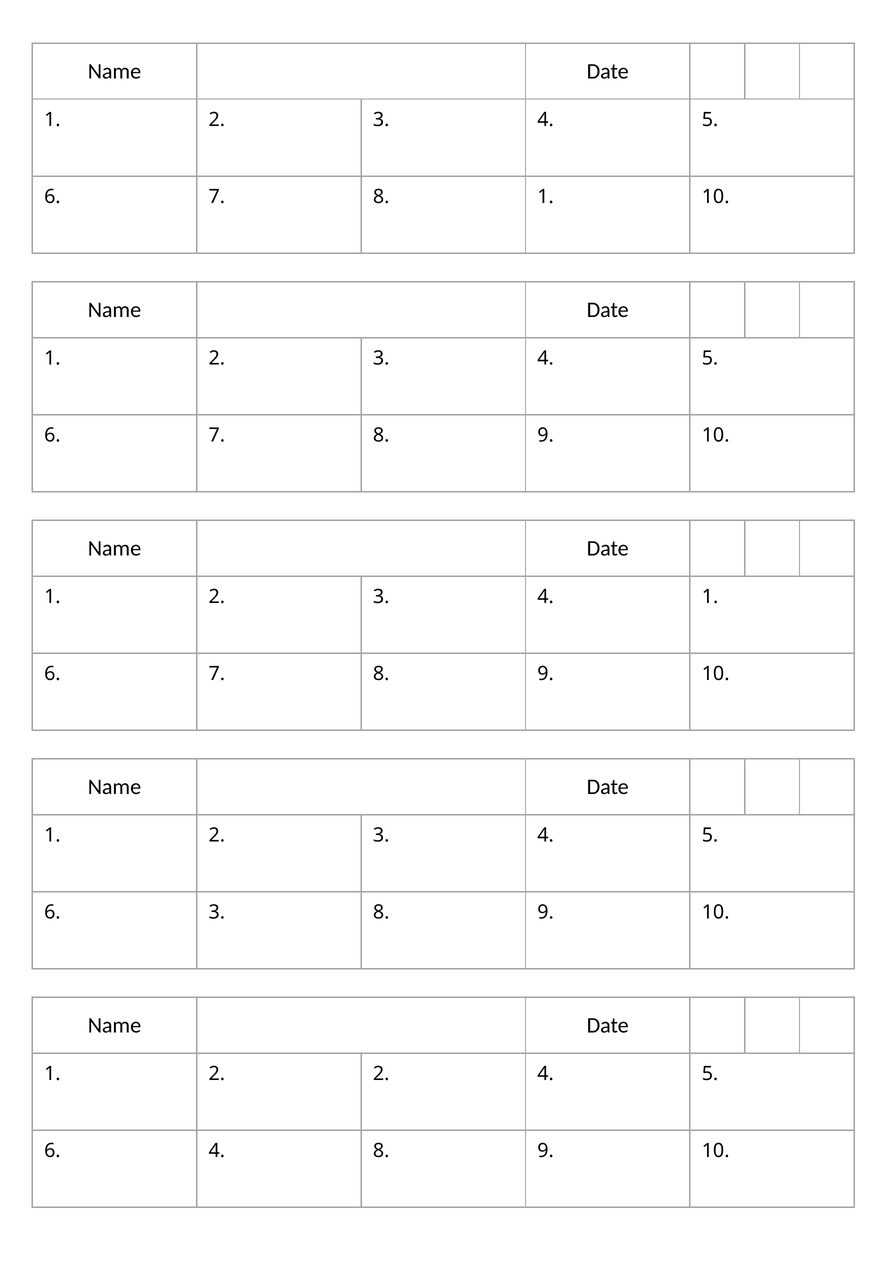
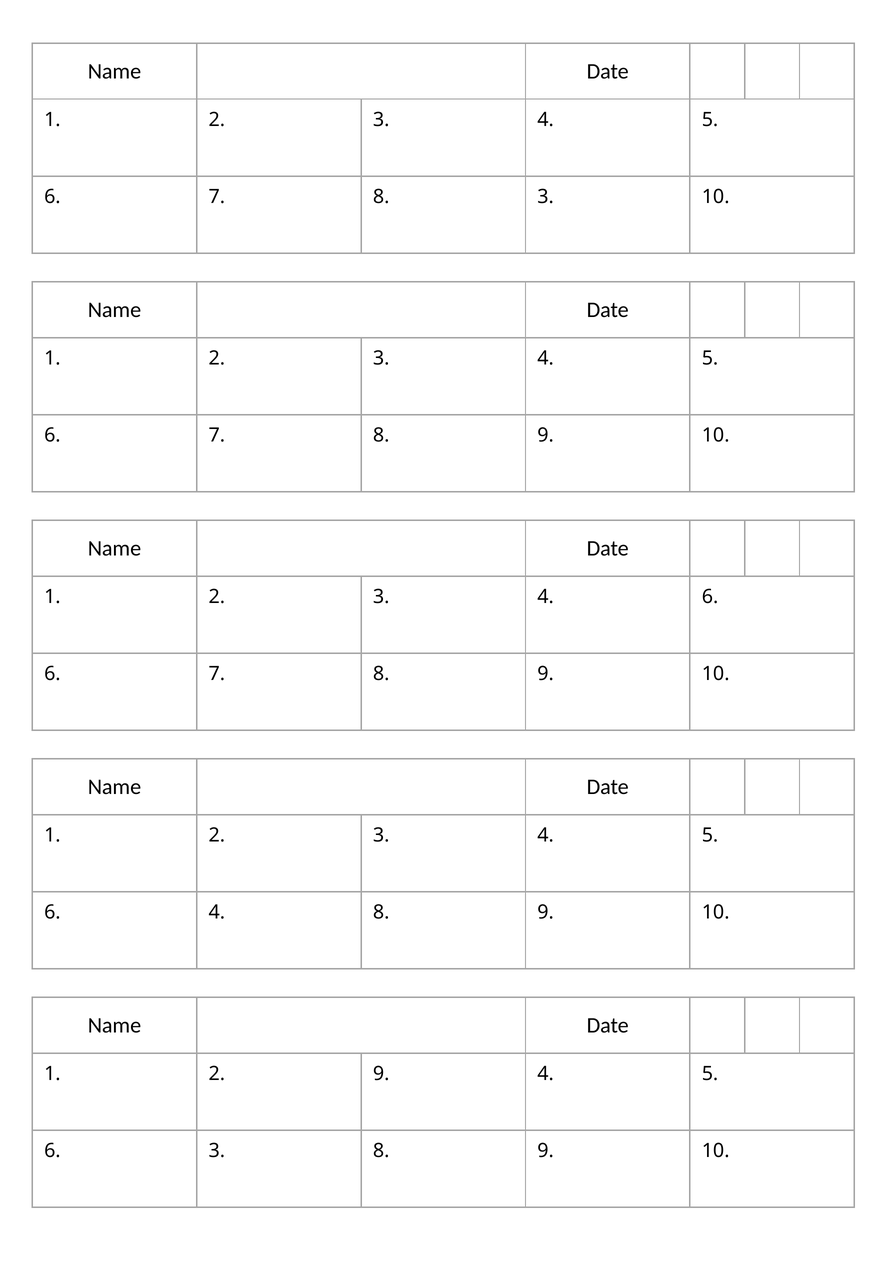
8 1: 1 -> 3
4 1: 1 -> 6
6 3: 3 -> 4
2 2: 2 -> 9
6 4: 4 -> 3
